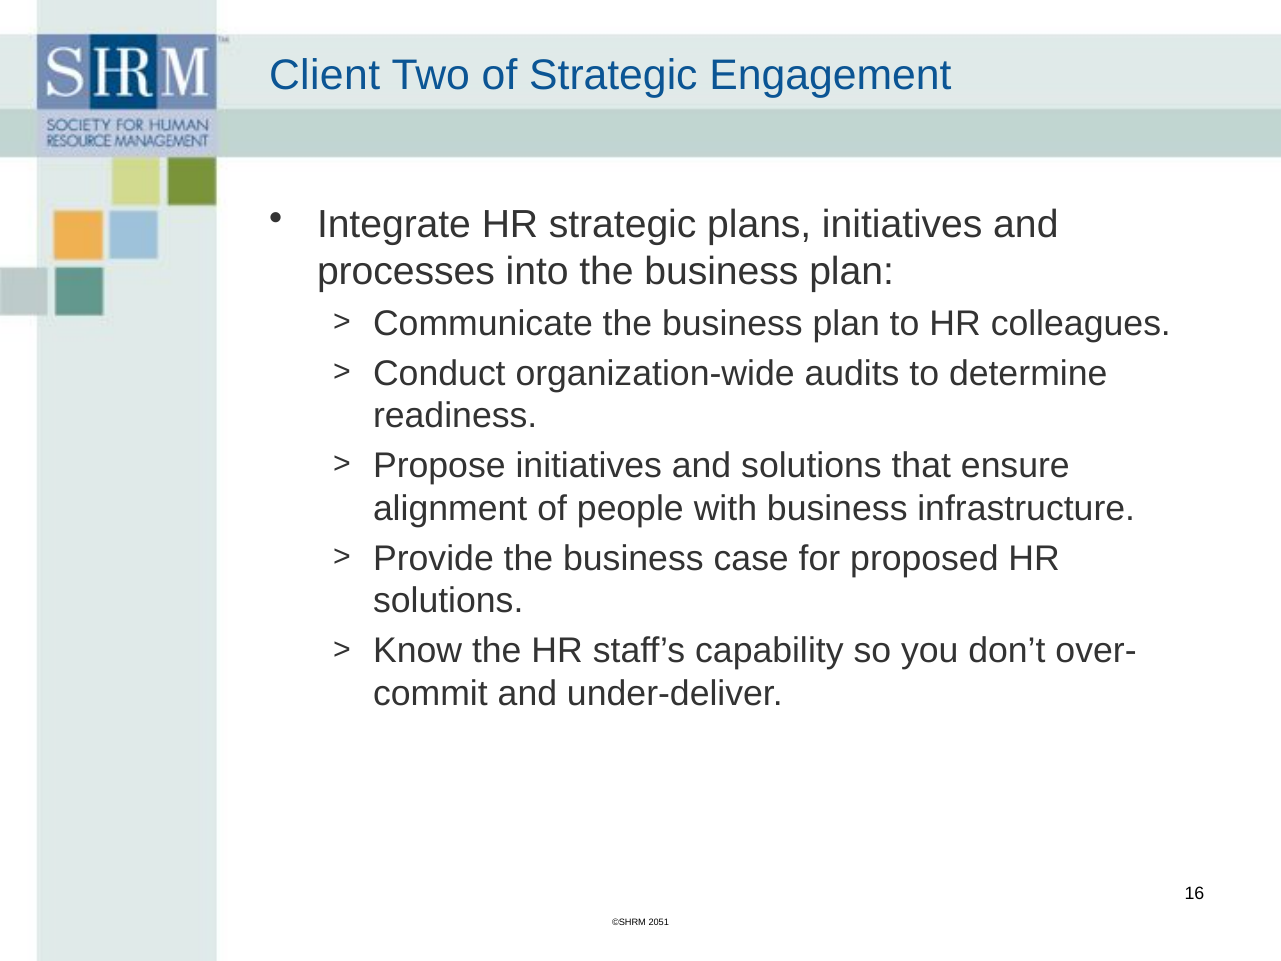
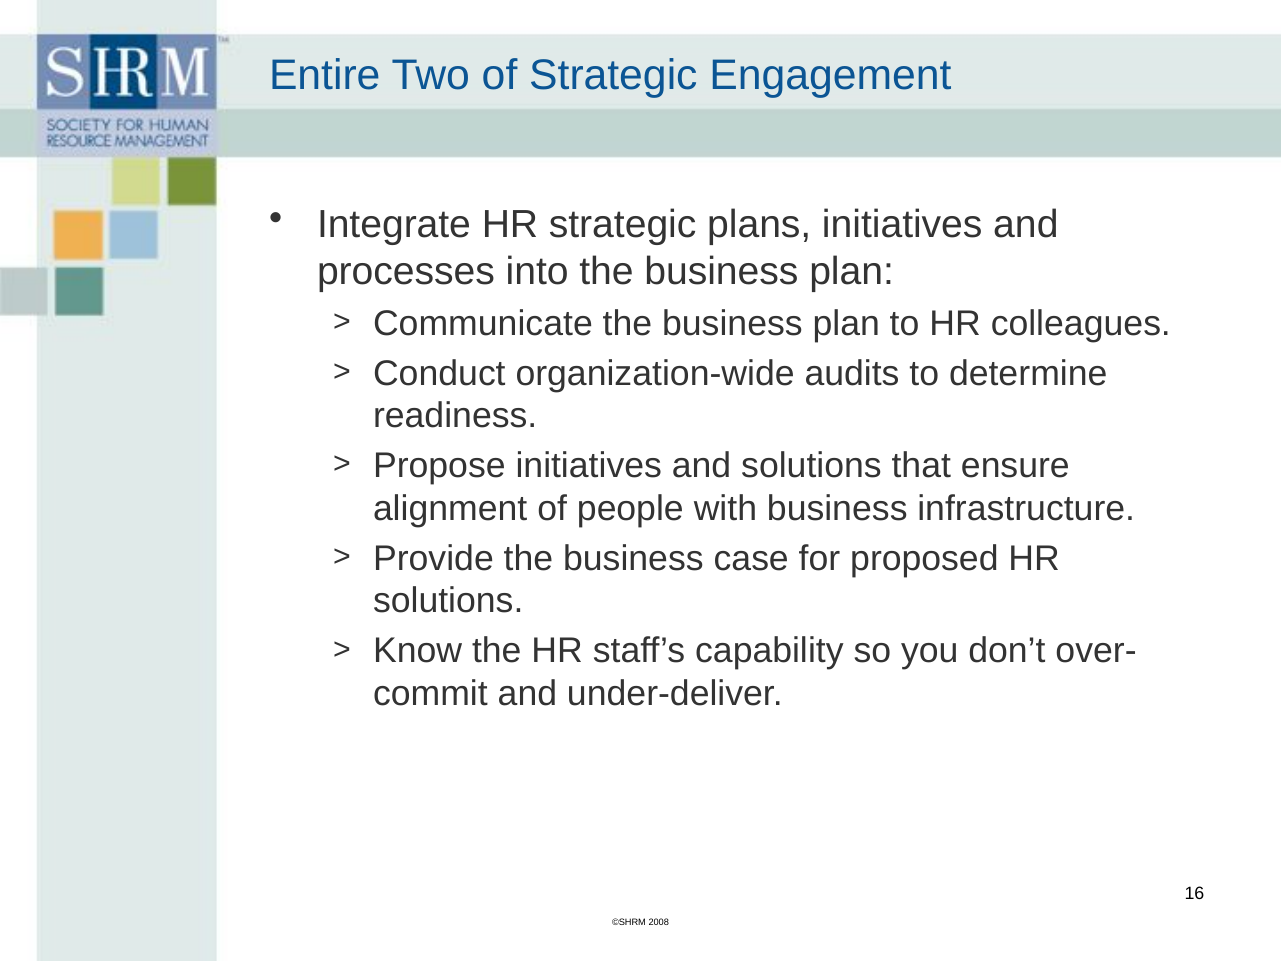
Client: Client -> Entire
2051: 2051 -> 2008
